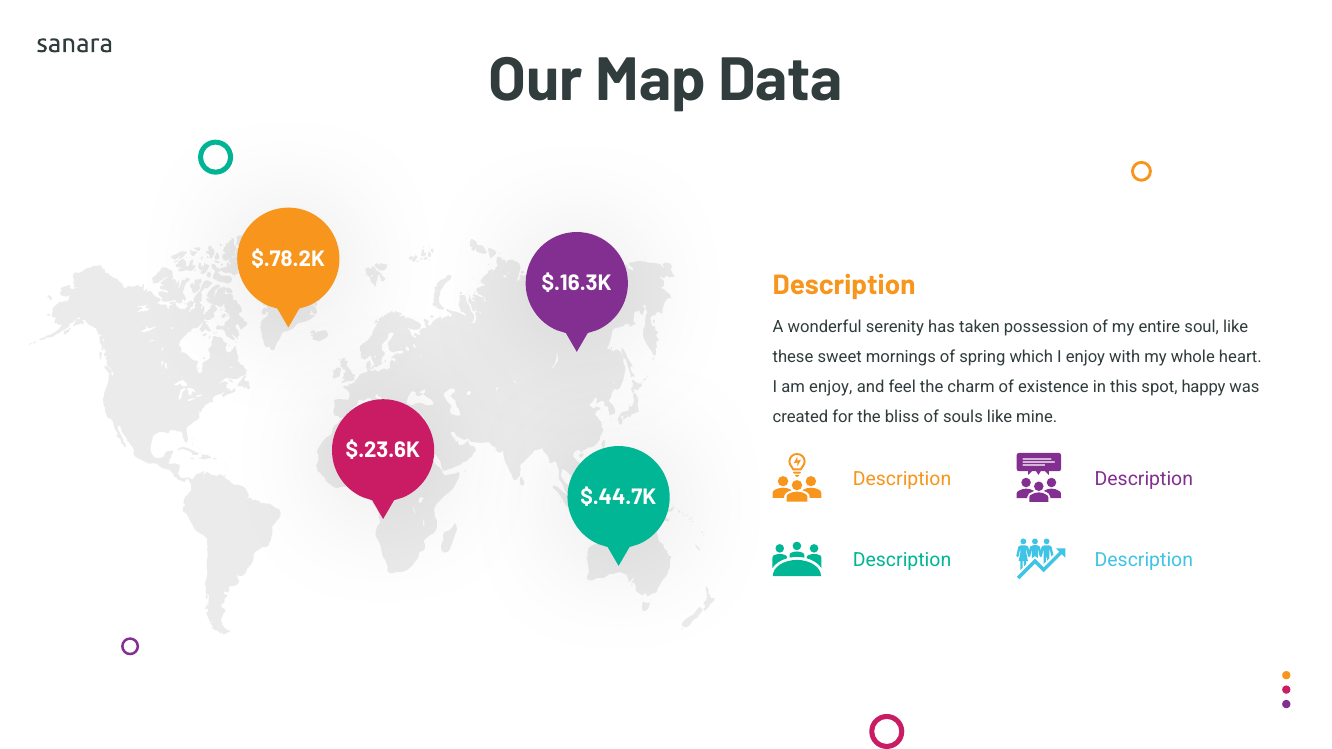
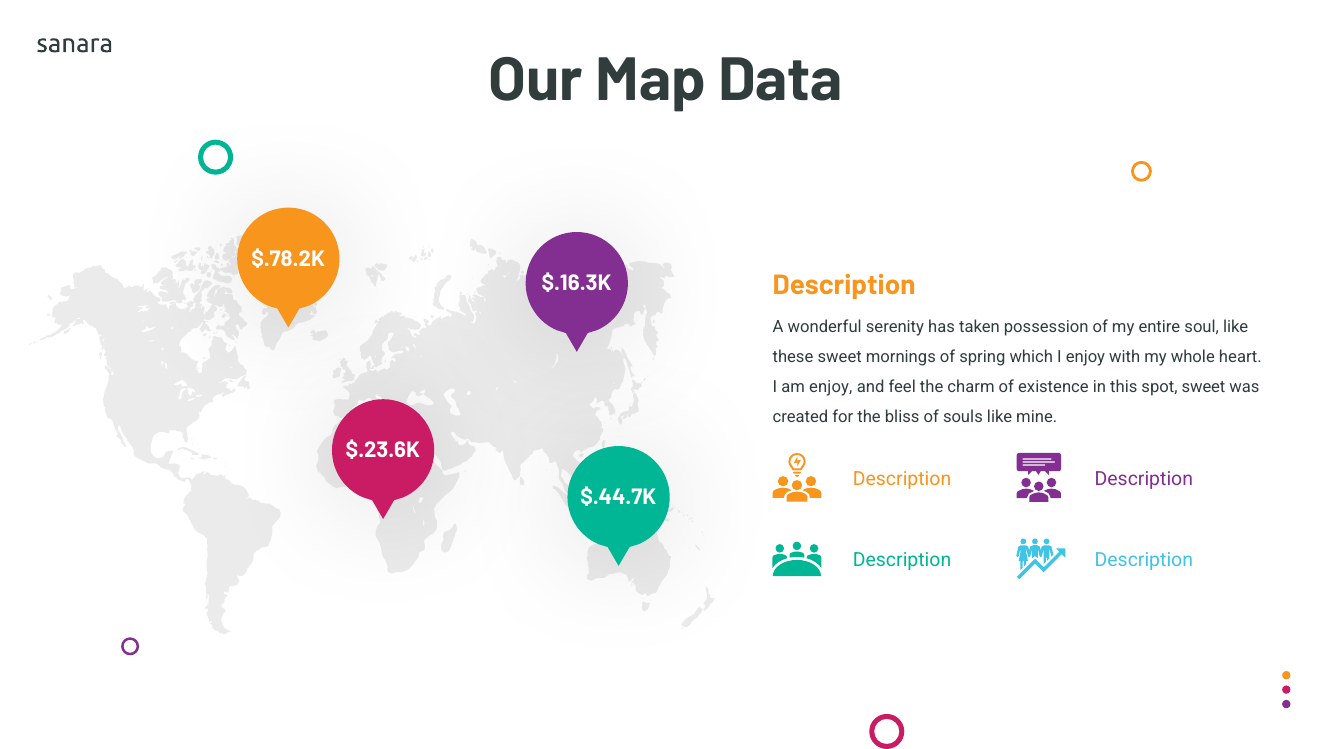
spot happy: happy -> sweet
